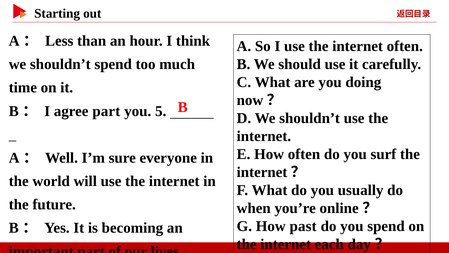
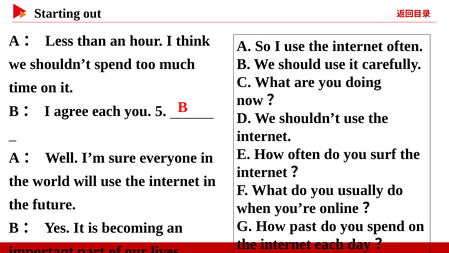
agree part: part -> each
